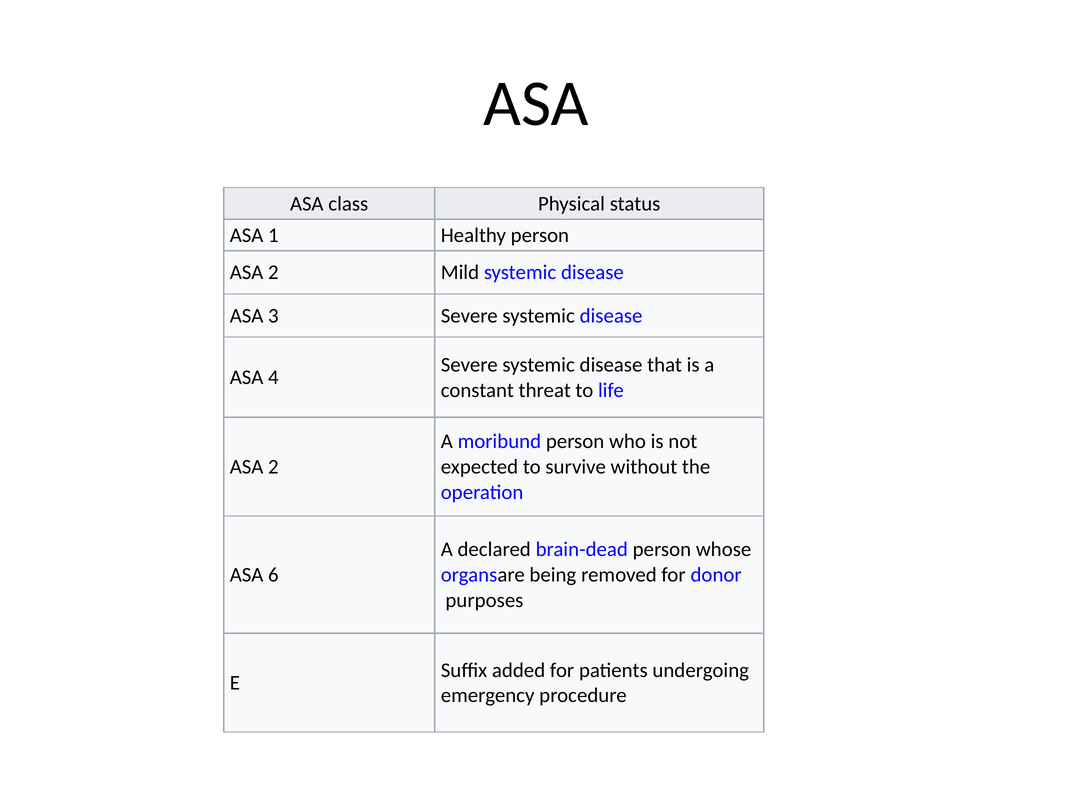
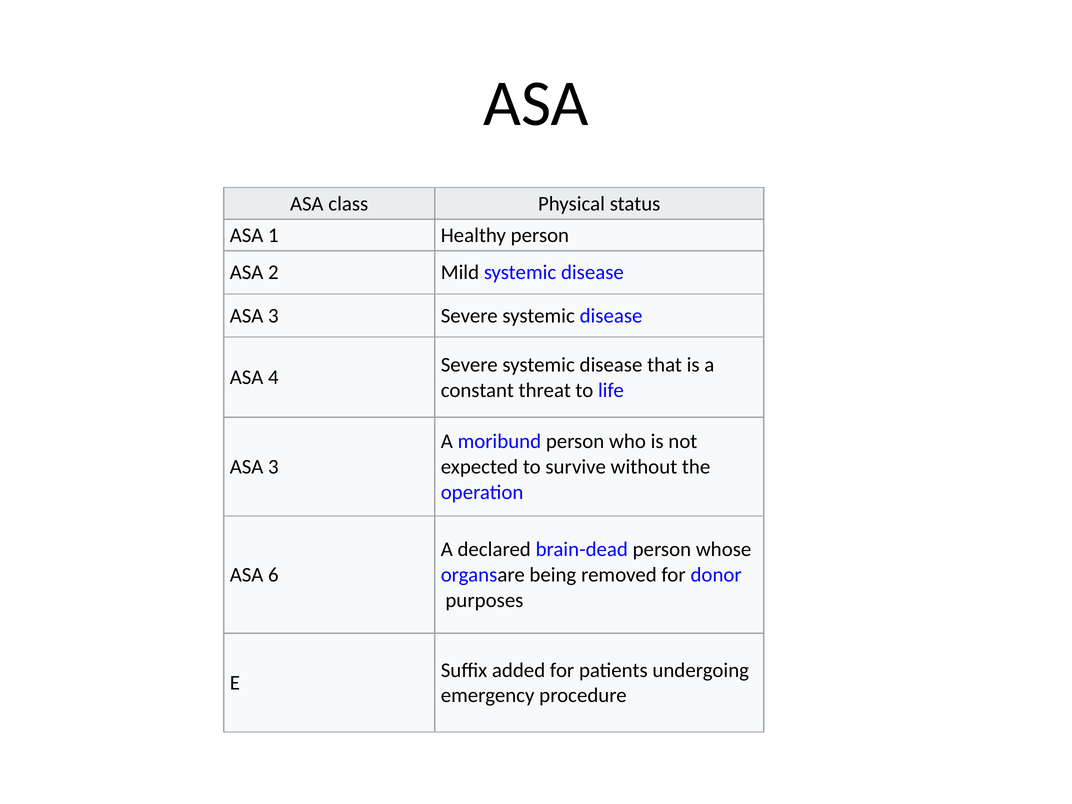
2 at (273, 467): 2 -> 3
